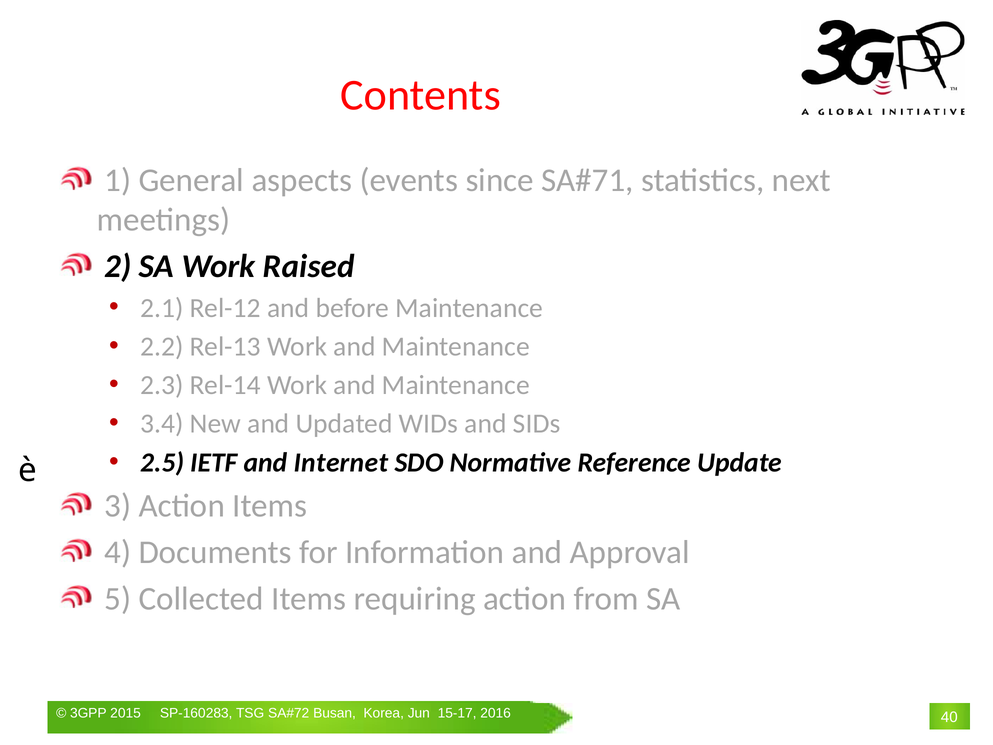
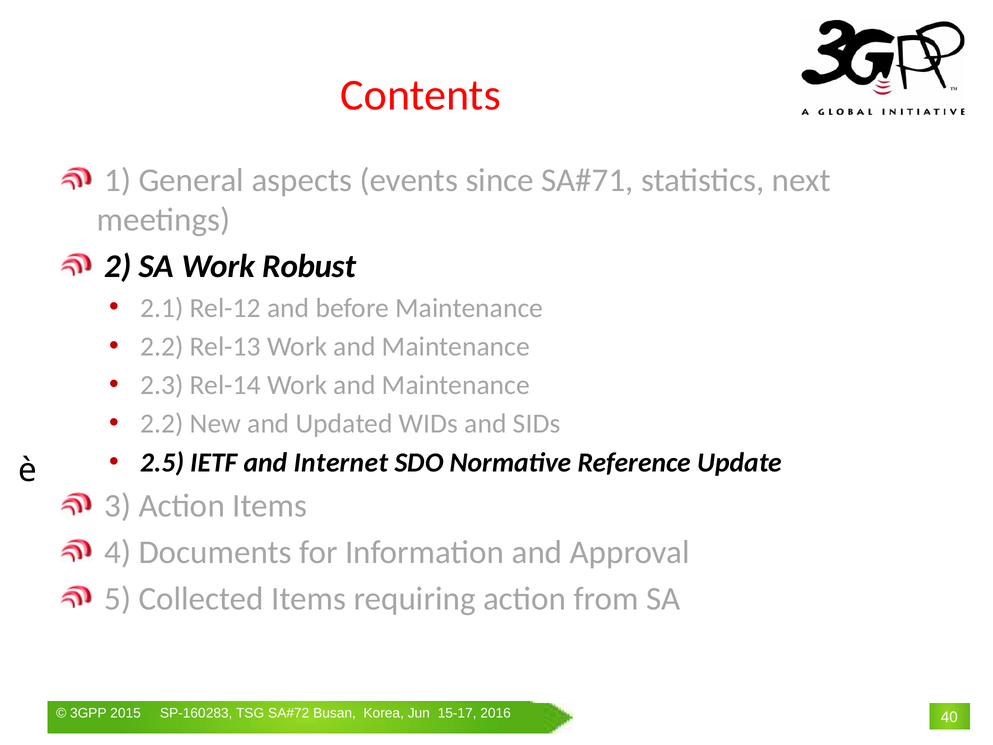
Raised: Raised -> Robust
3.4 at (162, 424): 3.4 -> 2.2
